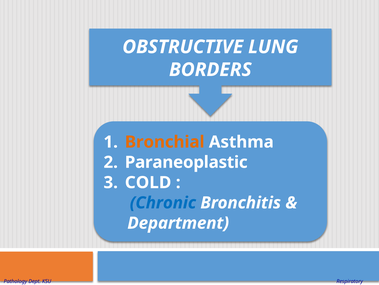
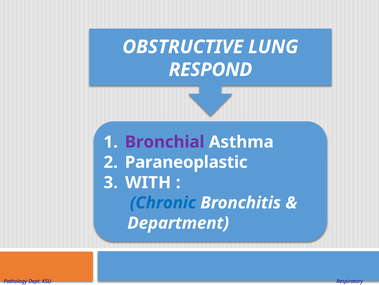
BORDERS: BORDERS -> RESPOND
Bronchial colour: orange -> purple
COLD: COLD -> WITH
